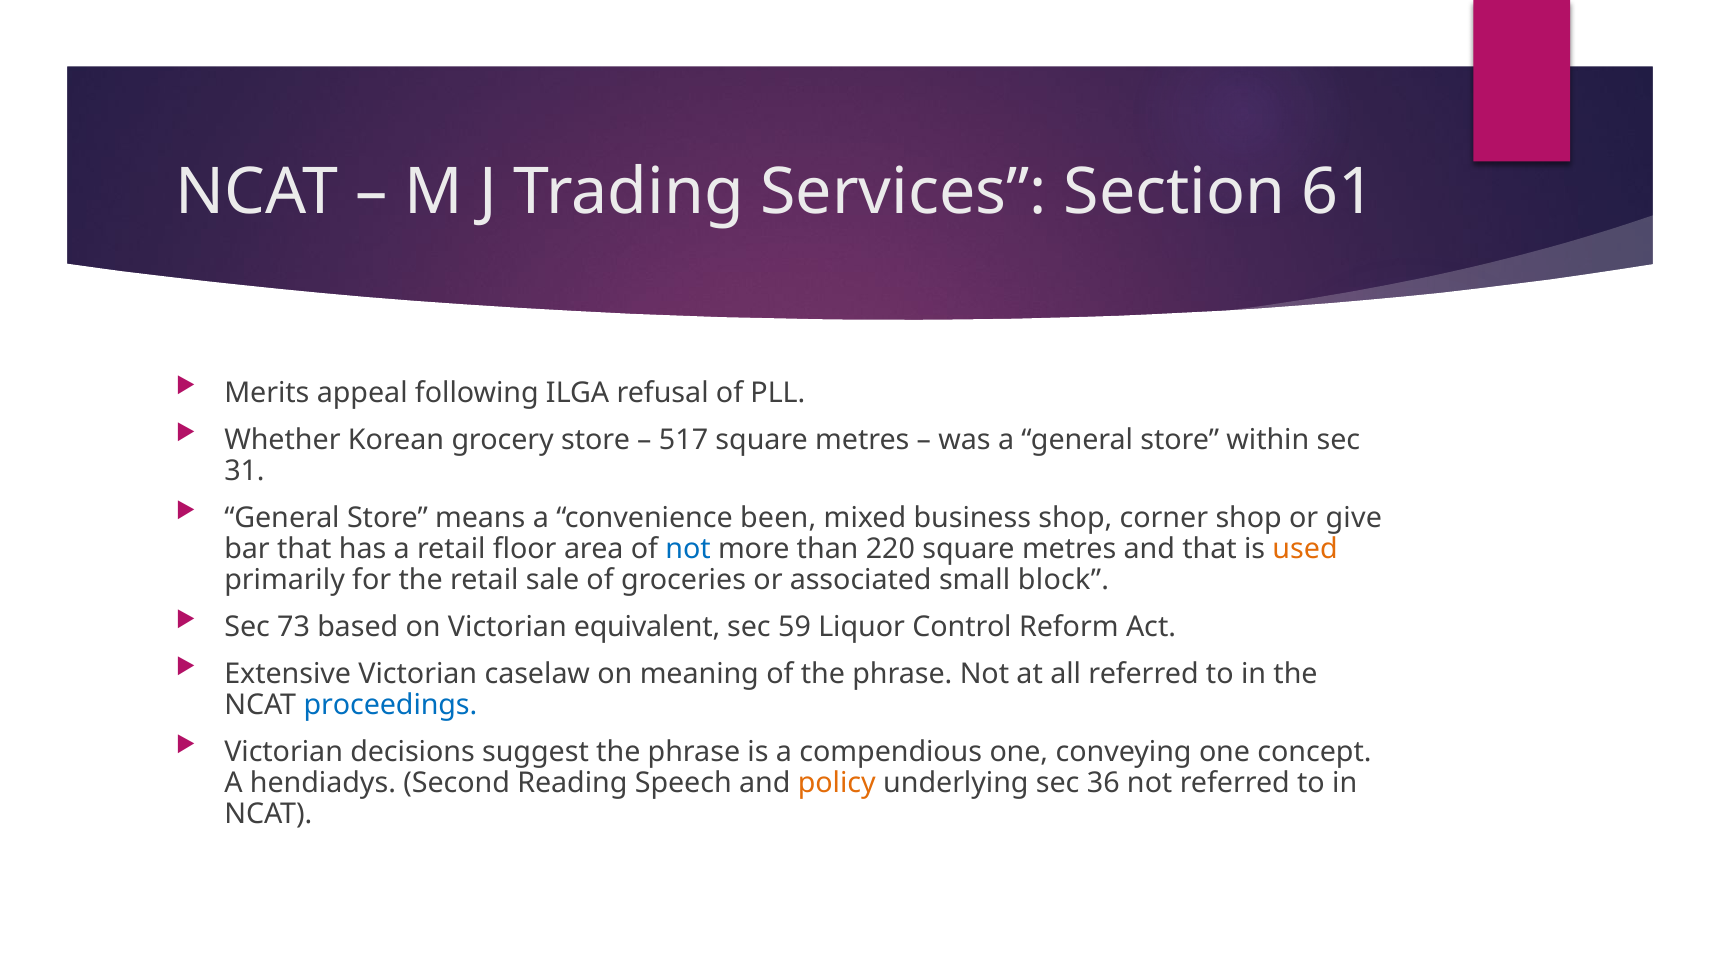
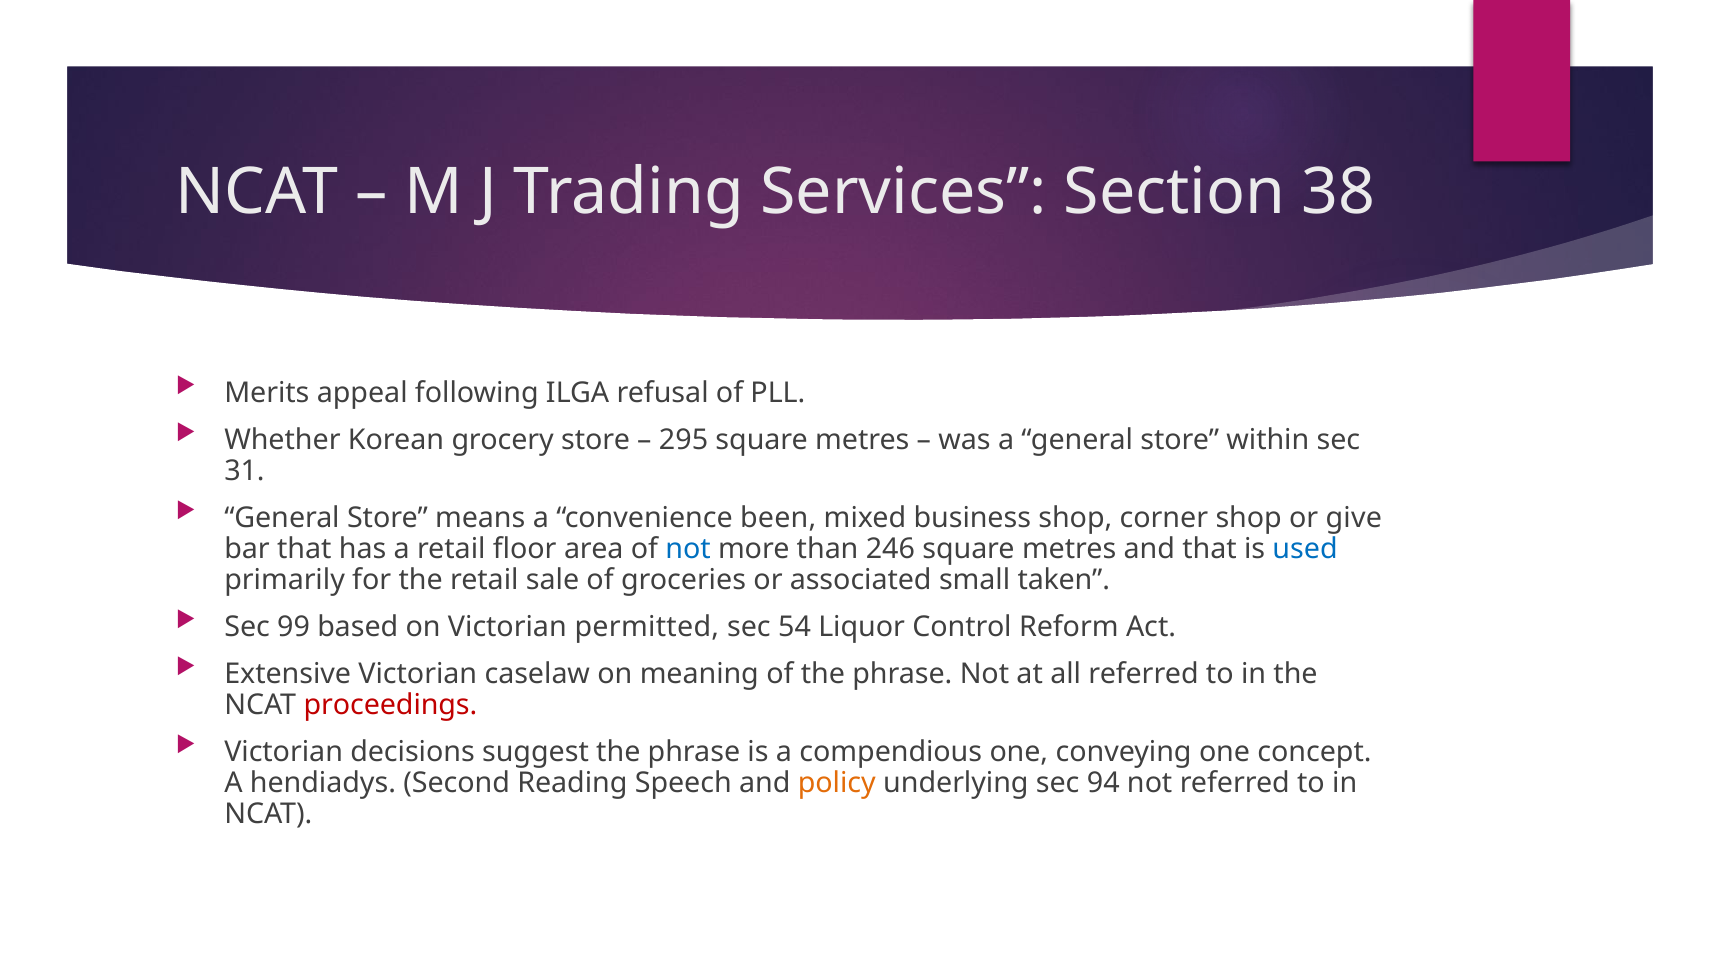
61: 61 -> 38
517: 517 -> 295
220: 220 -> 246
used colour: orange -> blue
block: block -> taken
73: 73 -> 99
equivalent: equivalent -> permitted
59: 59 -> 54
proceedings colour: blue -> red
36: 36 -> 94
